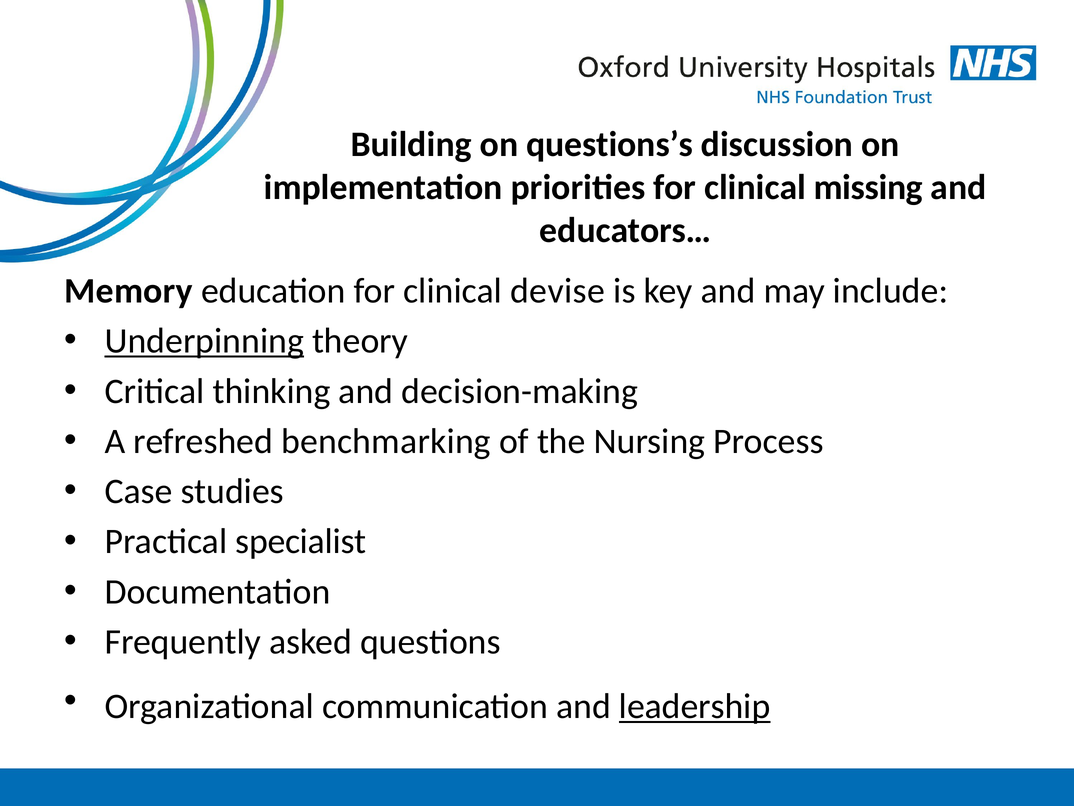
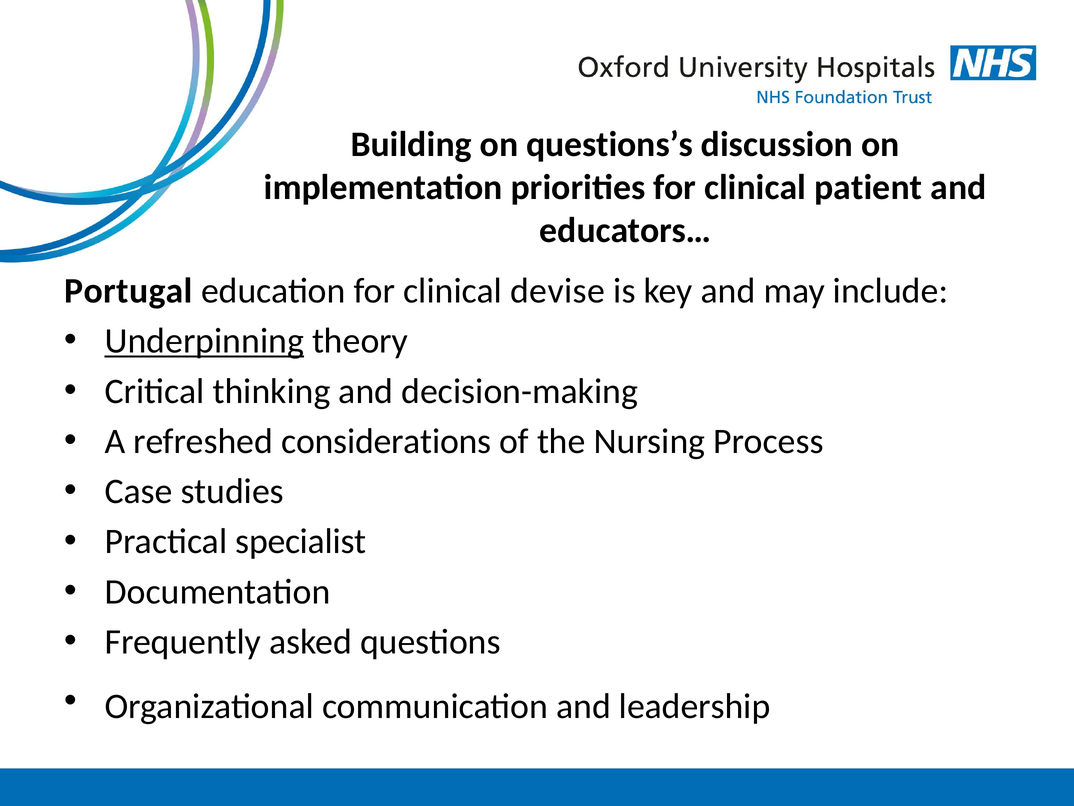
missing: missing -> patient
Memory: Memory -> Portugal
benchmarking: benchmarking -> considerations
leadership underline: present -> none
